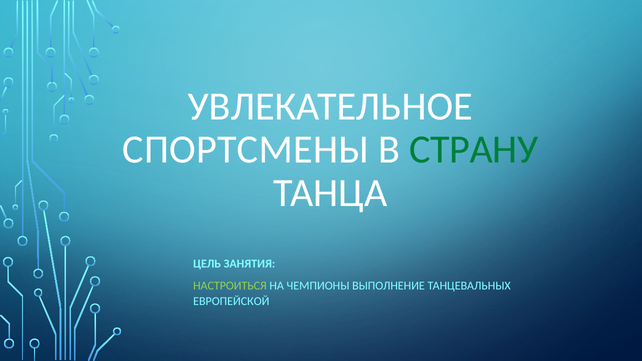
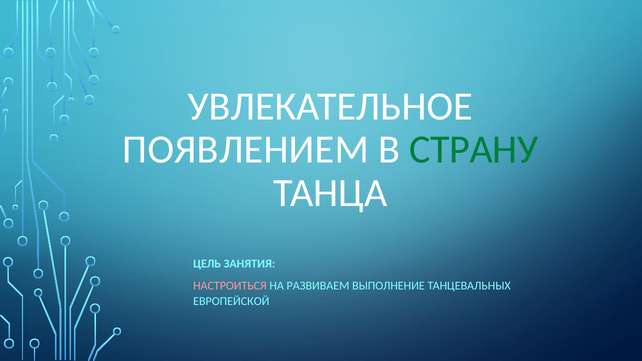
СПОРТСМЕНЫ: СПОРТСМЕНЫ -> ПОЯВЛЕНИЕМ
НАСТРОИТЬСЯ colour: light green -> pink
ЧЕМПИОНЫ: ЧЕМПИОНЫ -> РАЗВИВАЕМ
